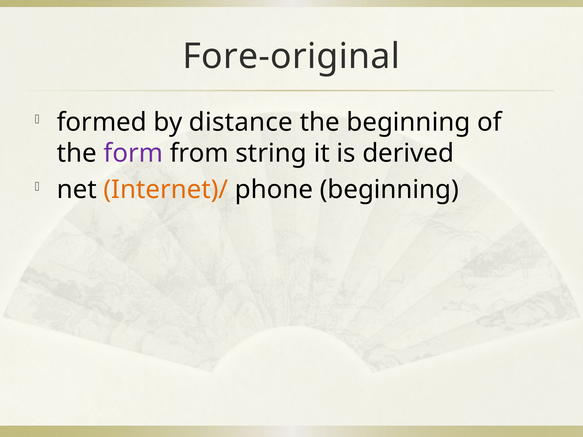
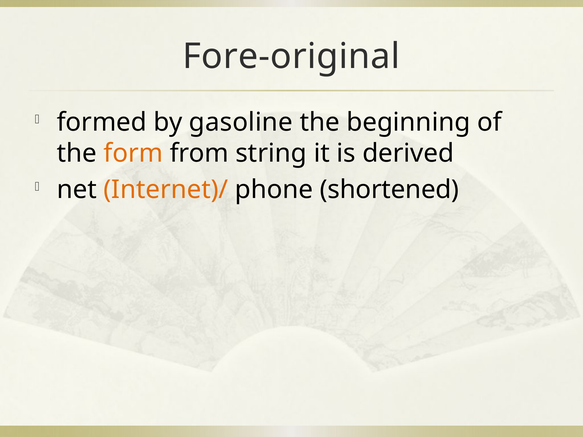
distance: distance -> gasoline
form colour: purple -> orange
phone beginning: beginning -> shortened
